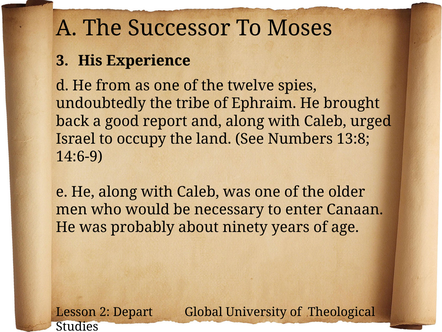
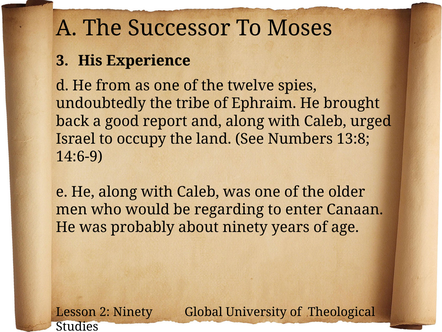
necessary: necessary -> regarding
2 Depart: Depart -> Ninety
